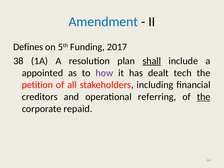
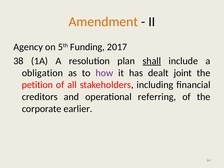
Amendment colour: blue -> orange
Defines: Defines -> Agency
appointed: appointed -> obligation
tech: tech -> joint
the at (204, 97) underline: present -> none
repaid: repaid -> earlier
